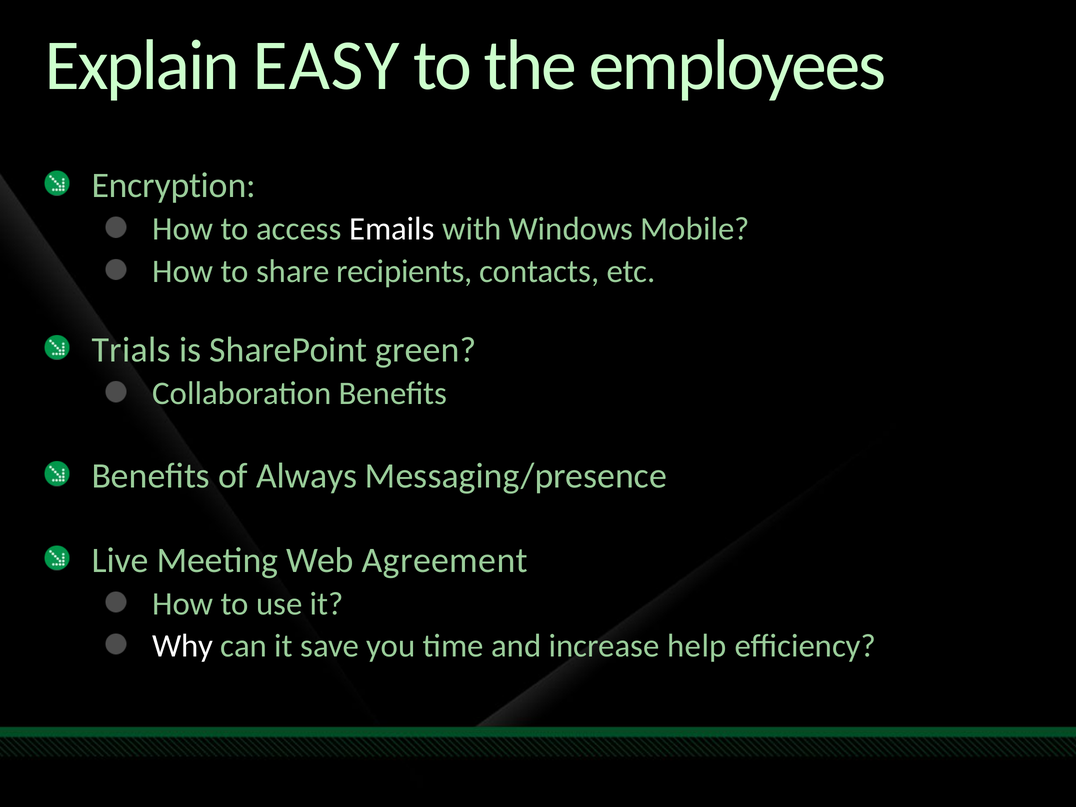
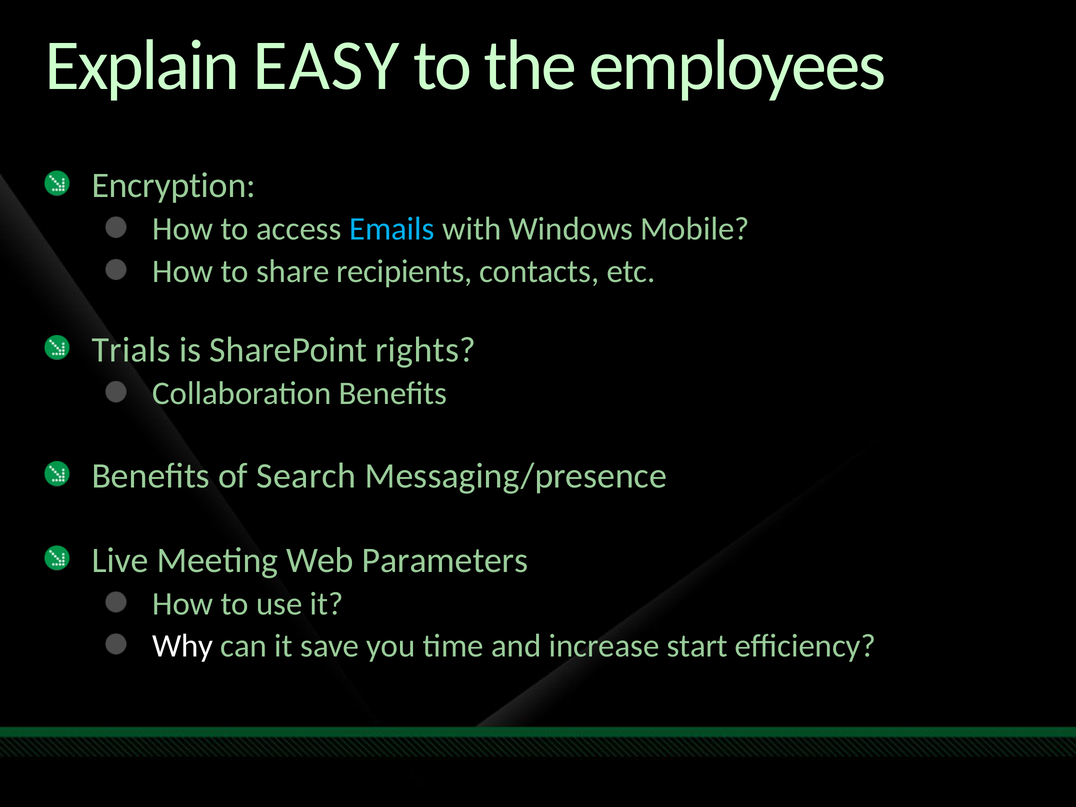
Emails colour: white -> light blue
green: green -> rights
Always: Always -> Search
Agreement: Agreement -> Parameters
help: help -> start
